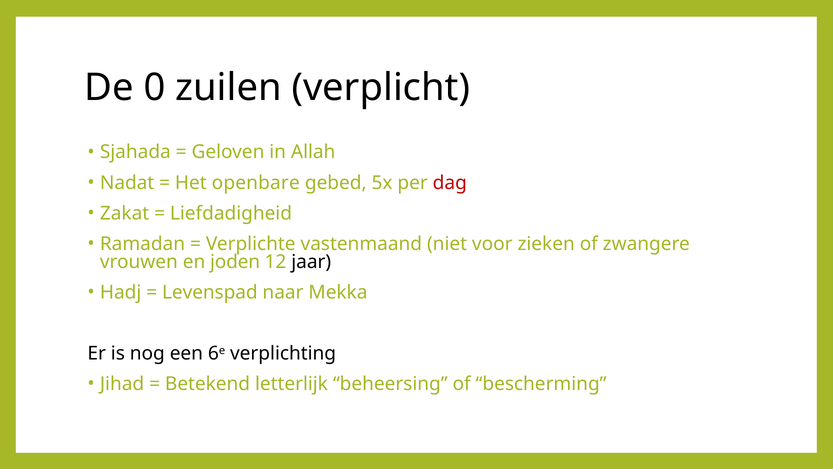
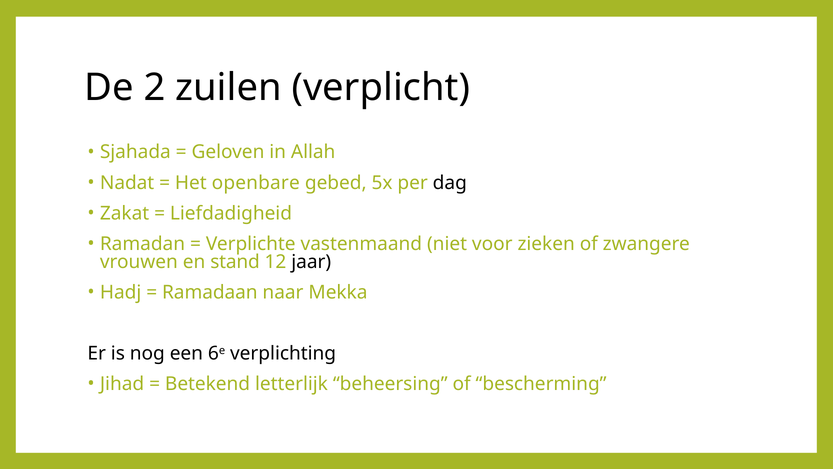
0: 0 -> 2
dag colour: red -> black
joden: joden -> stand
Levenspad: Levenspad -> Ramadaan
